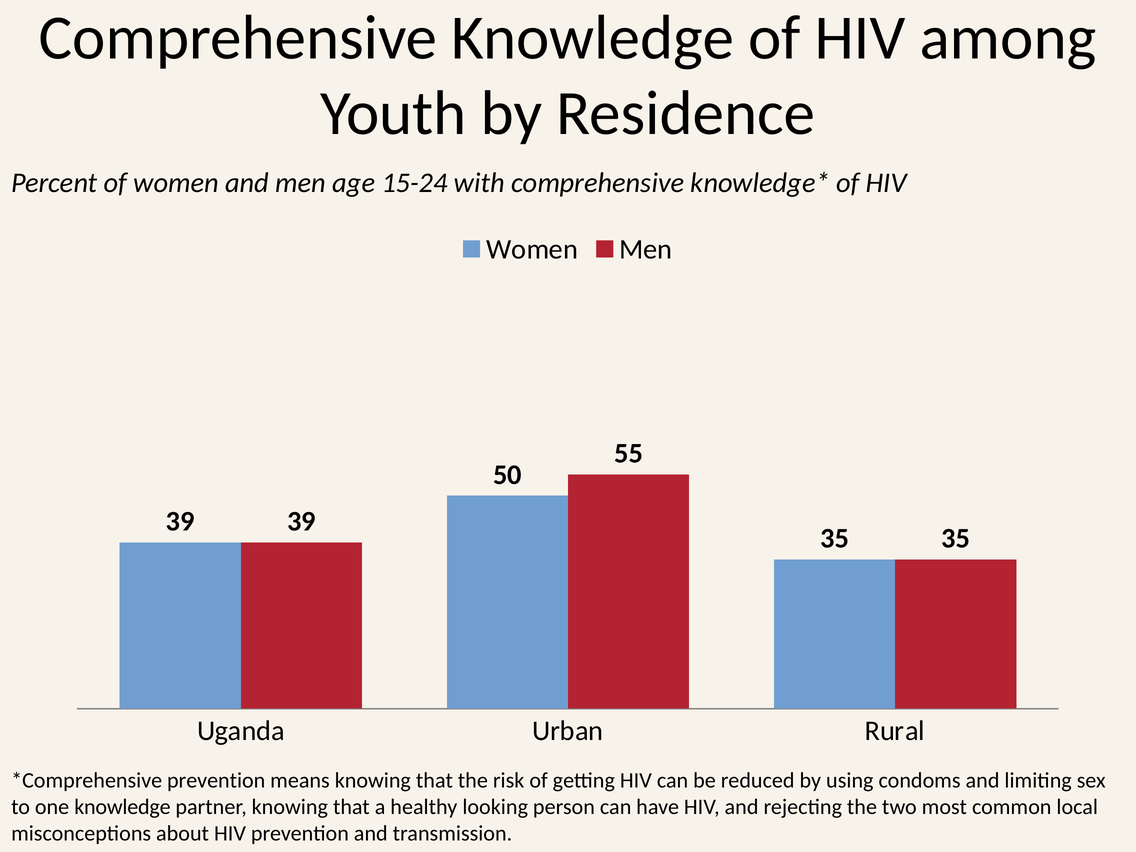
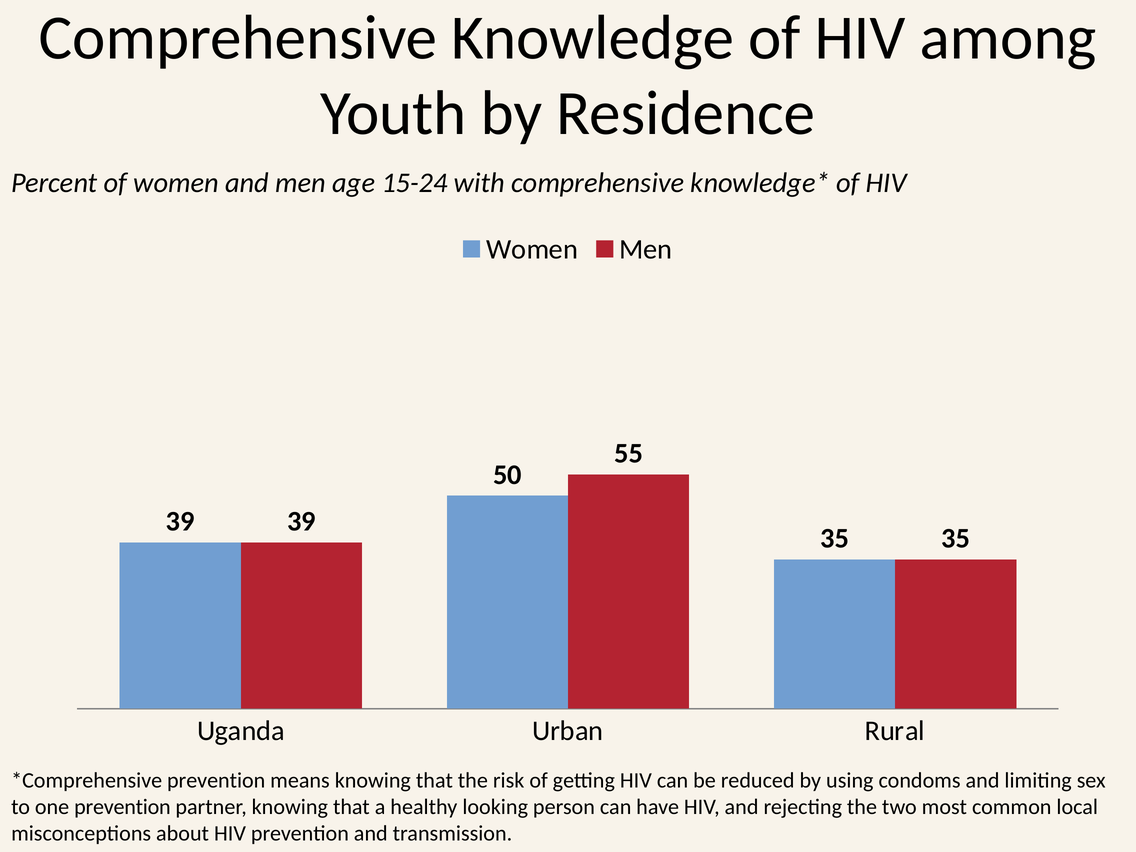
one knowledge: knowledge -> prevention
